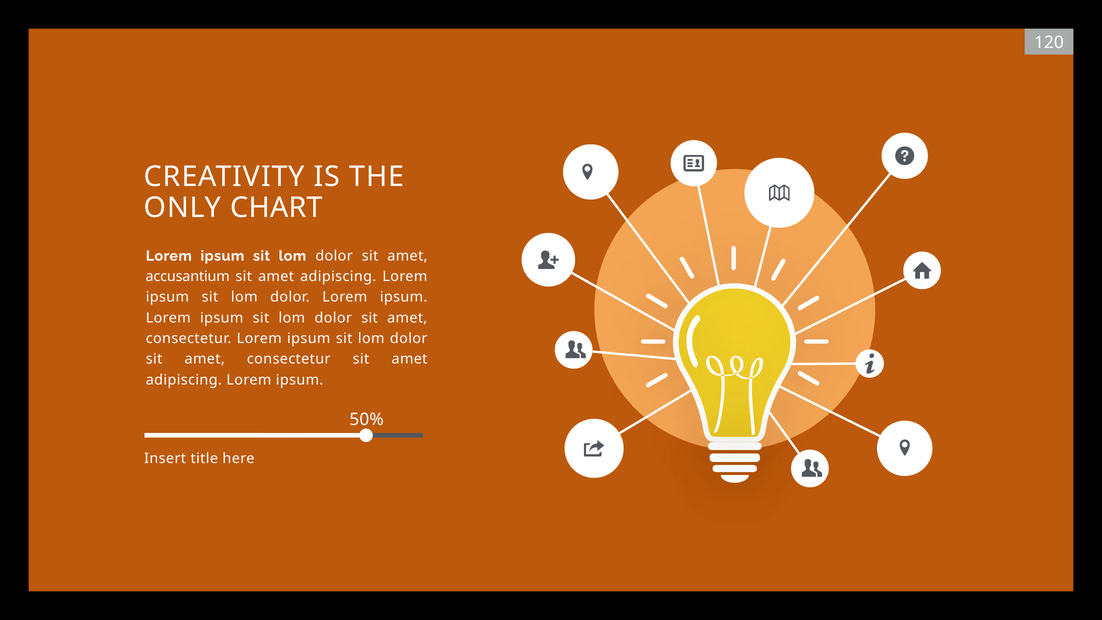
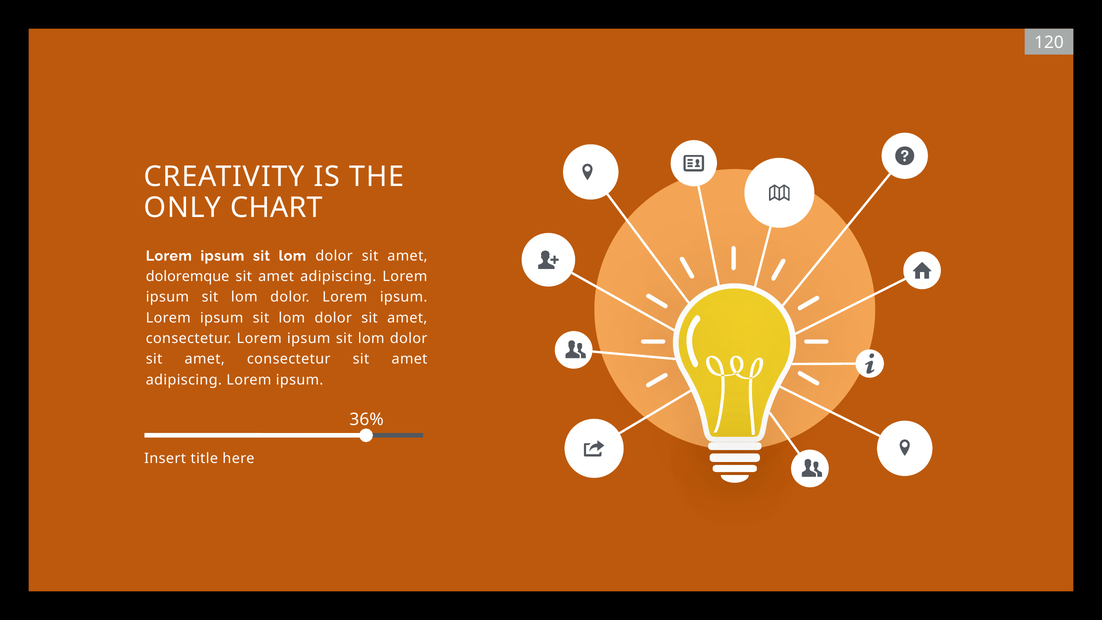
accusantium: accusantium -> doloremque
50%: 50% -> 36%
